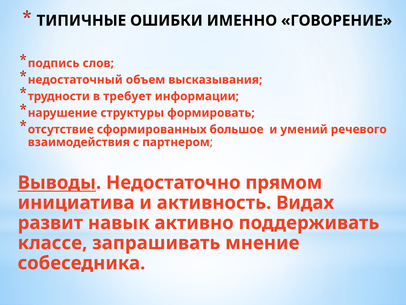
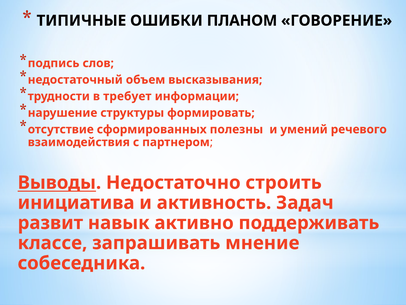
ИМЕННО: ИМЕННО -> ПЛАНОМ
большое: большое -> полезны
прямом: прямом -> строить
Видах: Видах -> Задач
